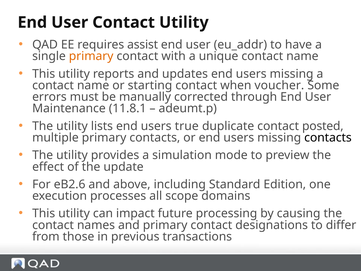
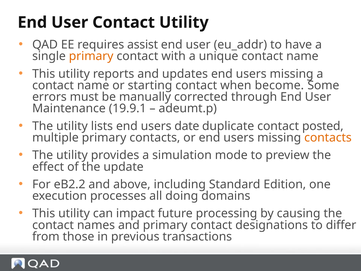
voucher: voucher -> become
11.8.1: 11.8.1 -> 19.9.1
true: true -> date
contacts at (328, 138) colour: black -> orange
eB2.6: eB2.6 -> eB2.2
scope: scope -> doing
